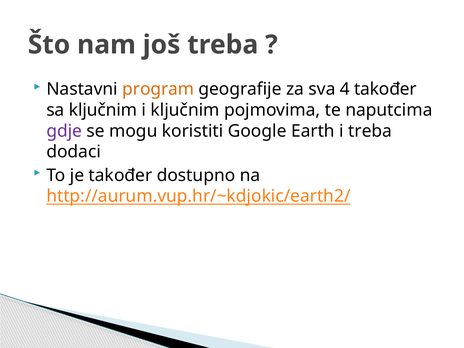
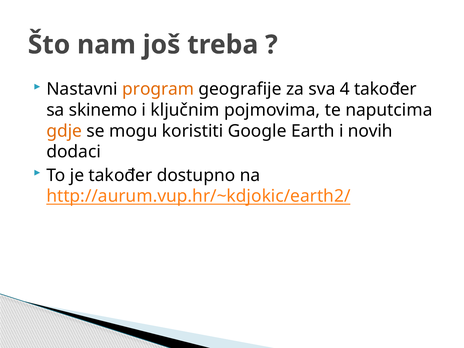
sa ključnim: ključnim -> skinemo
gdje colour: purple -> orange
i treba: treba -> novih
